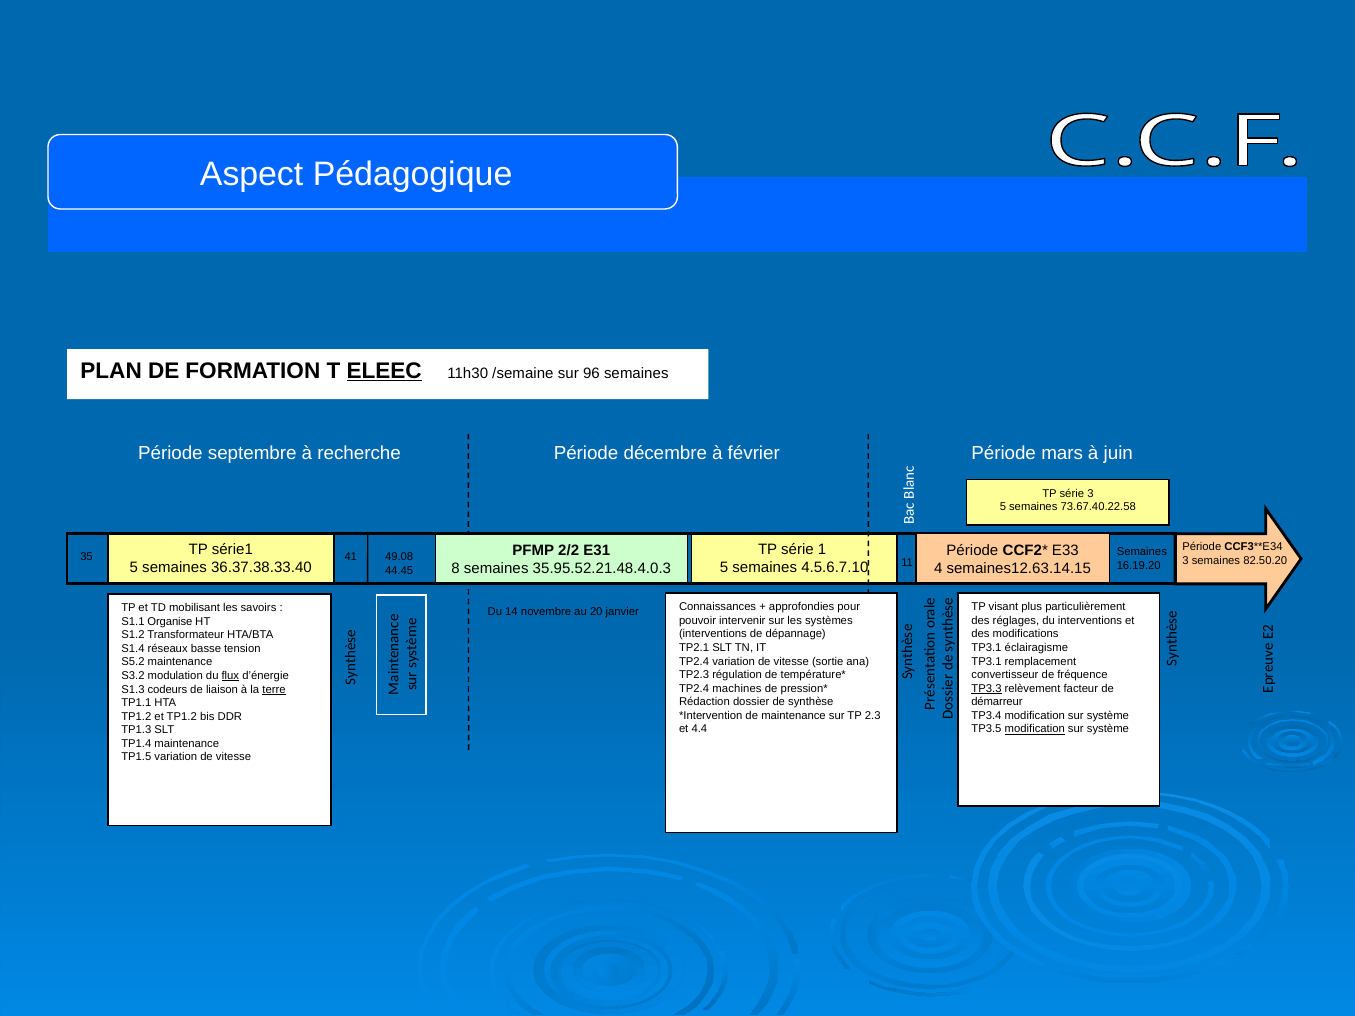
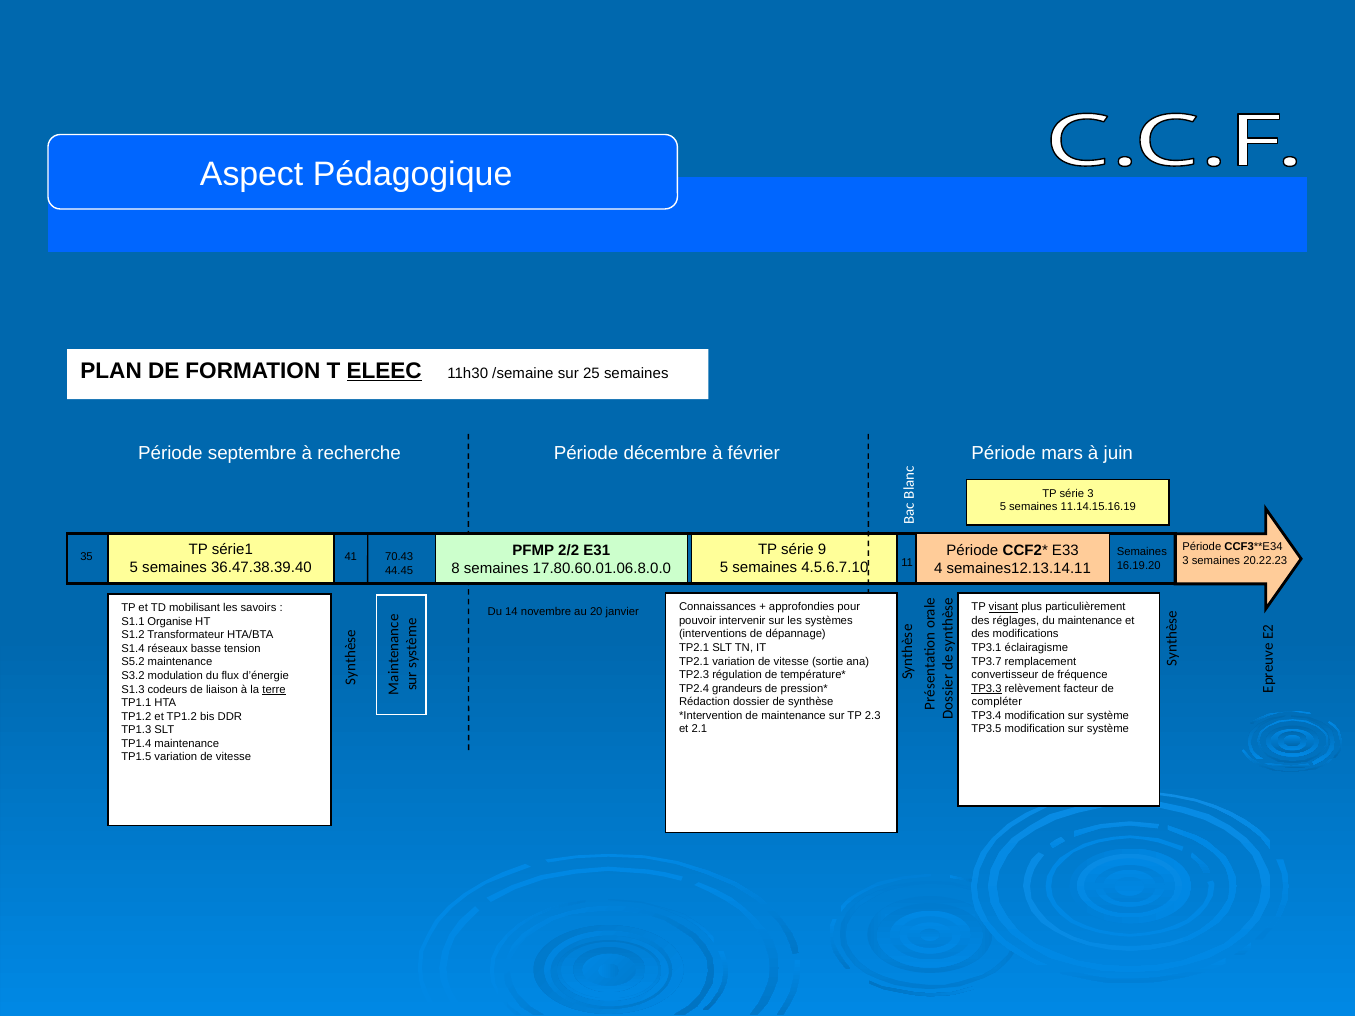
96: 96 -> 25
73.67.40.22.58: 73.67.40.22.58 -> 11.14.15.16.19
1: 1 -> 9
49.08: 49.08 -> 70.43
82.50.20: 82.50.20 -> 20.22.23
36.37.38.33.40: 36.37.38.33.40 -> 36.47.38.39.40
35.95.52.21.48.4.0.3: 35.95.52.21.48.4.0.3 -> 17.80.60.01.06.8.0.0
semaines12.63.14.15: semaines12.63.14.15 -> semaines12.13.14.11
visant underline: none -> present
du interventions: interventions -> maintenance
TP2.4 at (694, 661): TP2.4 -> TP2.1
TP3.1 at (987, 661): TP3.1 -> TP3.7
flux underline: present -> none
machines: machines -> grandeurs
démarreur: démarreur -> compléter
4.4: 4.4 -> 2.1
modification at (1035, 729) underline: present -> none
